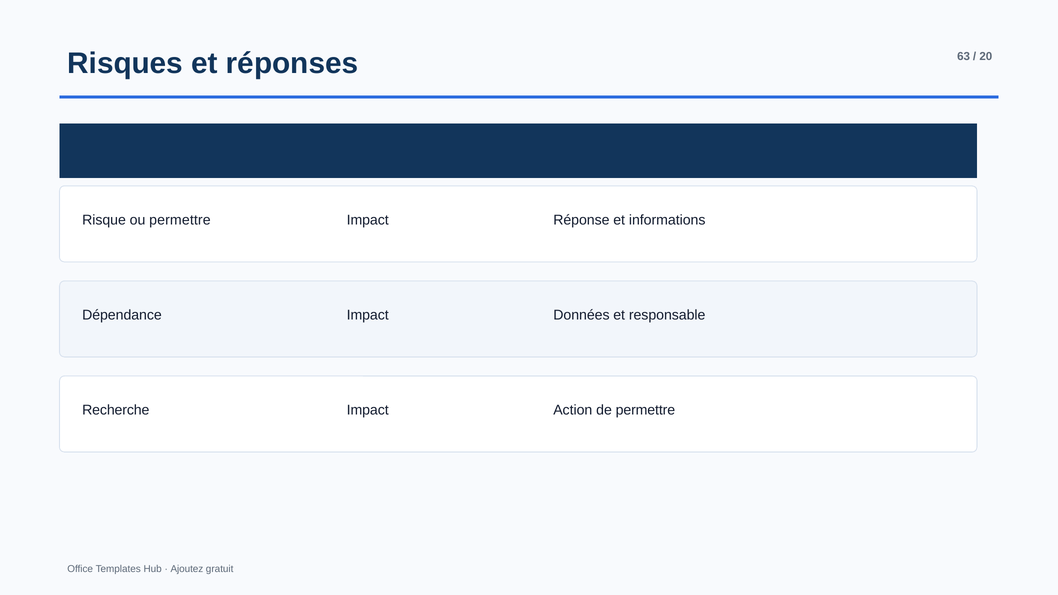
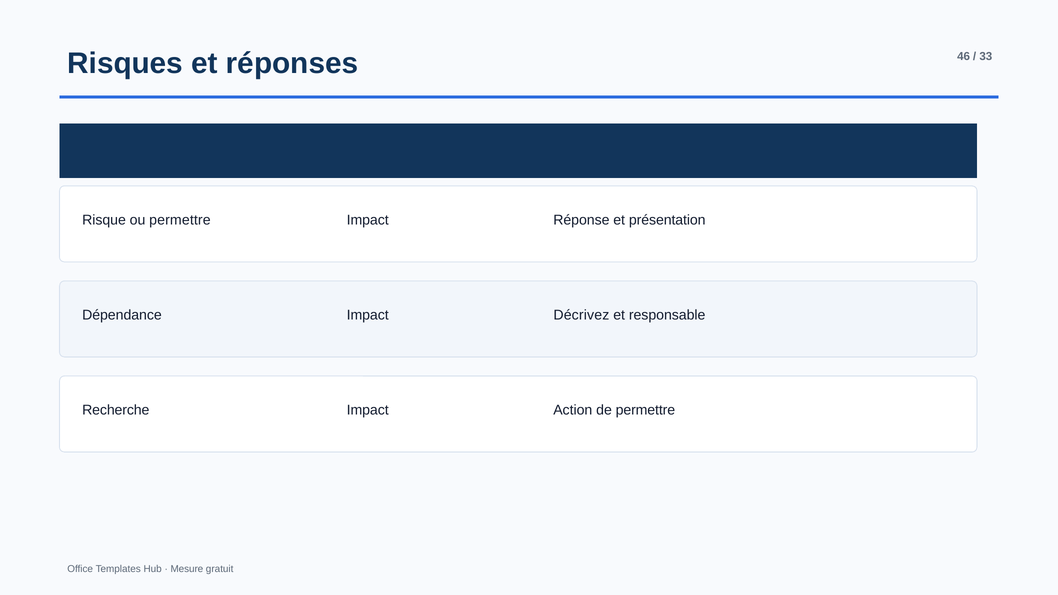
63: 63 -> 46
20: 20 -> 33
informations: informations -> présentation
Données: Données -> Décrivez
Ajoutez: Ajoutez -> Mesure
